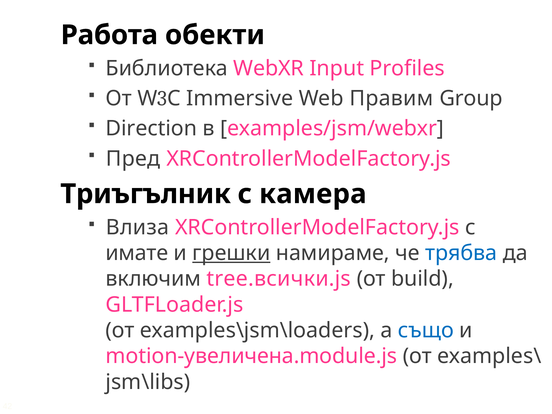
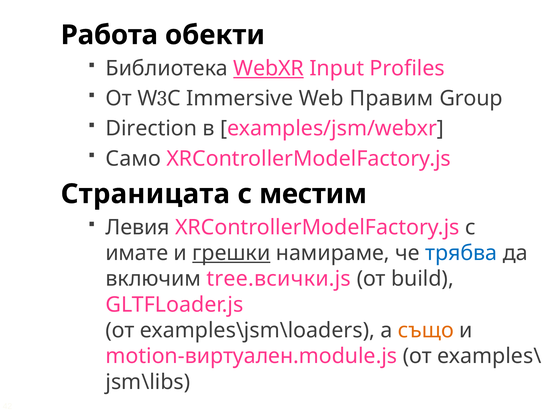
WebXR underline: none -> present
Пред: Пред -> Само
Триъгълник: Триъгълник -> Страницата
камера: камера -> местим
Влиза: Влиза -> Левия
също colour: blue -> orange
motion-увеличена.module.js: motion-увеличена.module.js -> motion-виртуален.module.js
